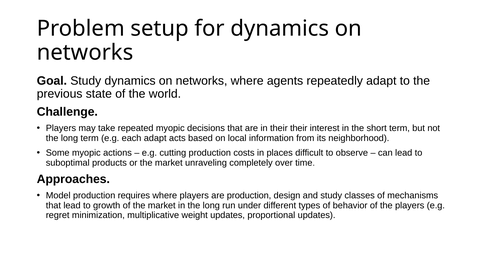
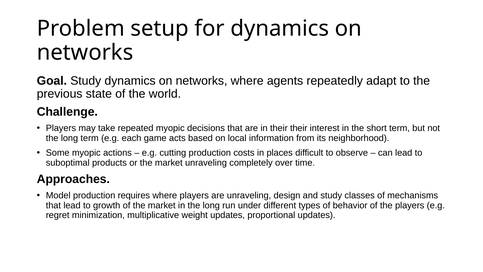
each adapt: adapt -> game
are production: production -> unraveling
